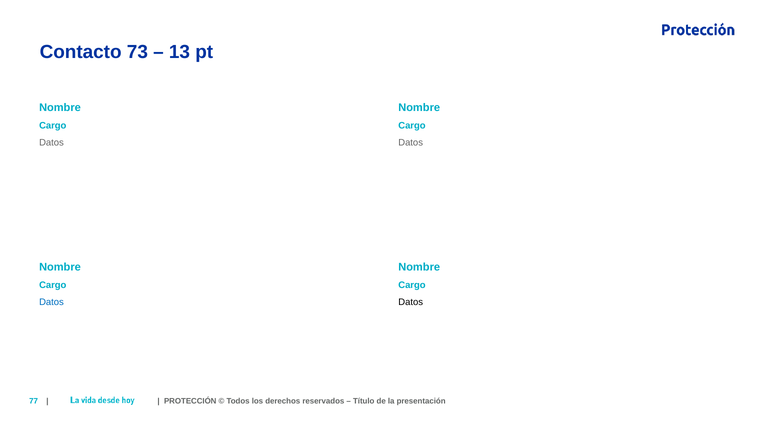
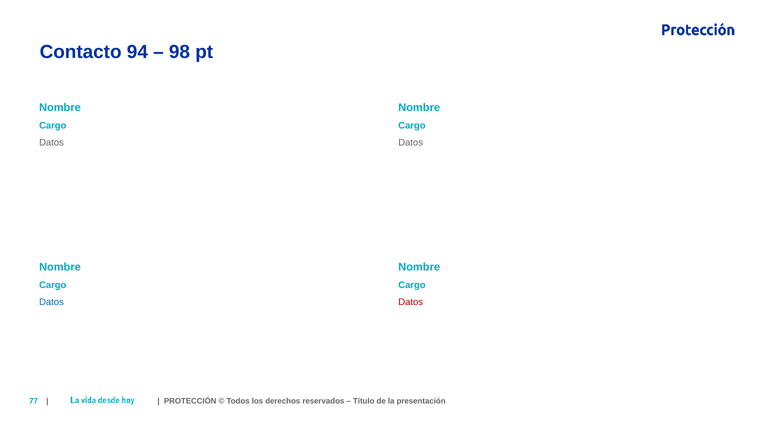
73: 73 -> 94
13: 13 -> 98
Datos at (411, 302) colour: black -> red
